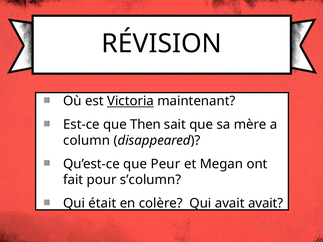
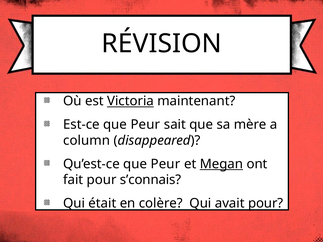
Est-ce que Then: Then -> Peur
Megan underline: none -> present
s’column: s’column -> s’connais
avait avait: avait -> pour
